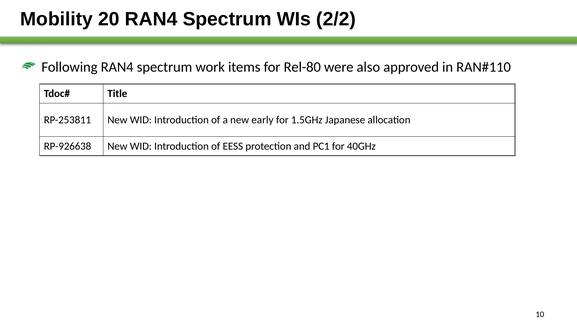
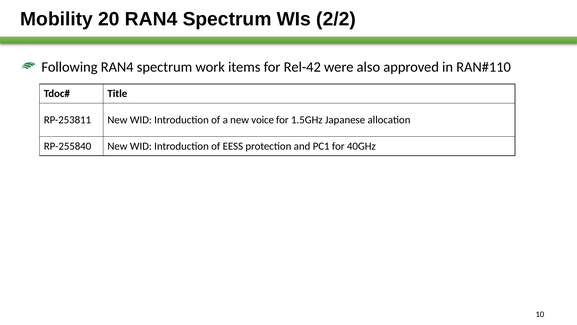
Rel-80: Rel-80 -> Rel-42
early: early -> voice
RP-926638: RP-926638 -> RP-255840
